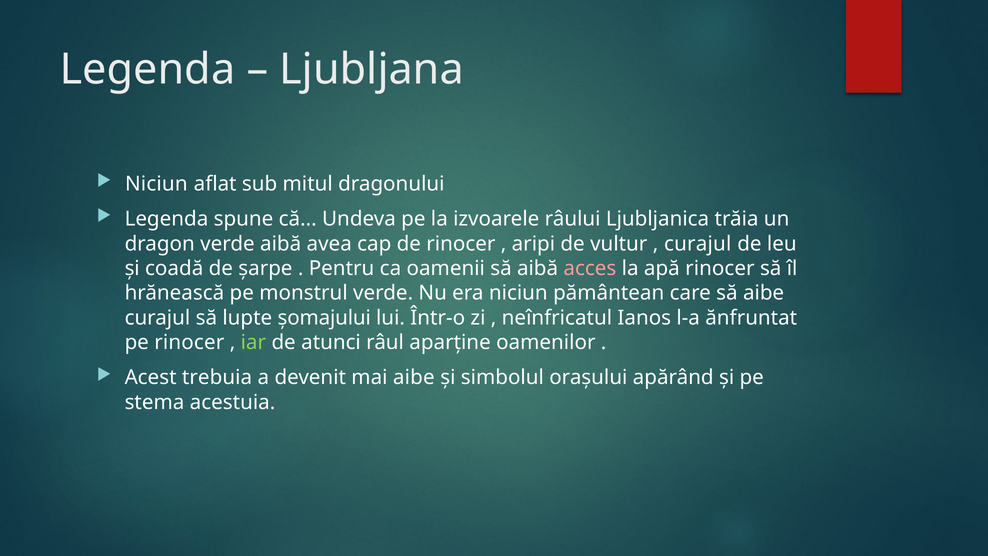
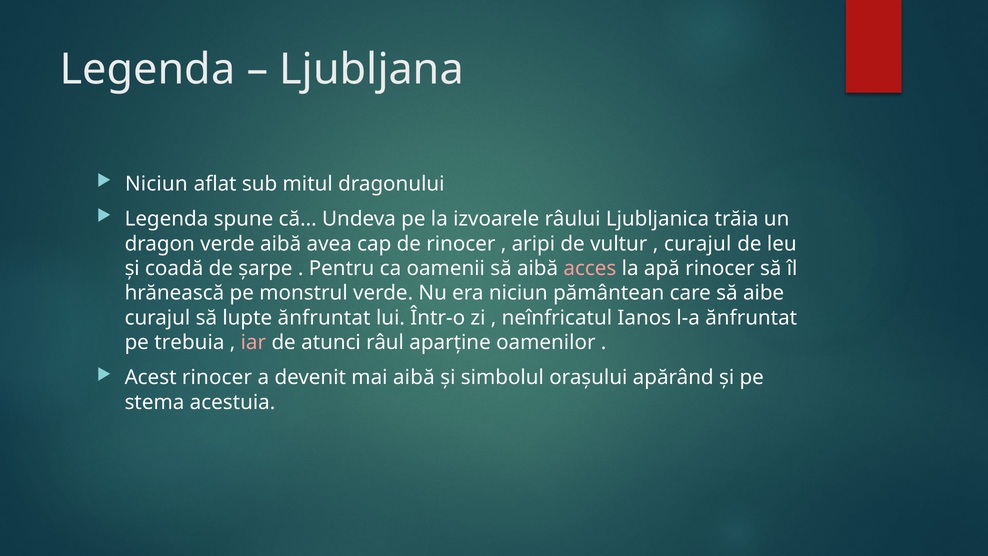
lupte șomajului: șomajului -> ănfruntat
pe rinocer: rinocer -> trebuia
iar colour: light green -> pink
Acest trebuia: trebuia -> rinocer
mai aibe: aibe -> aibă
